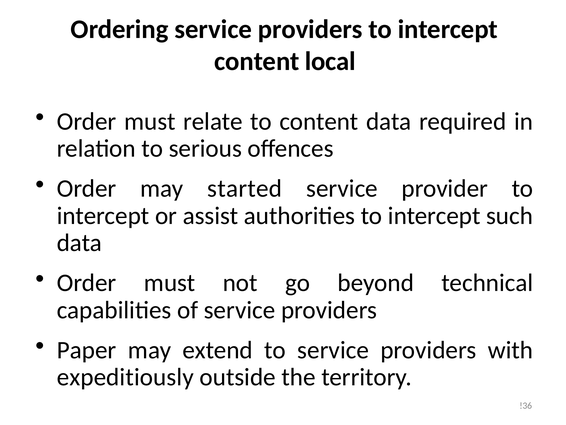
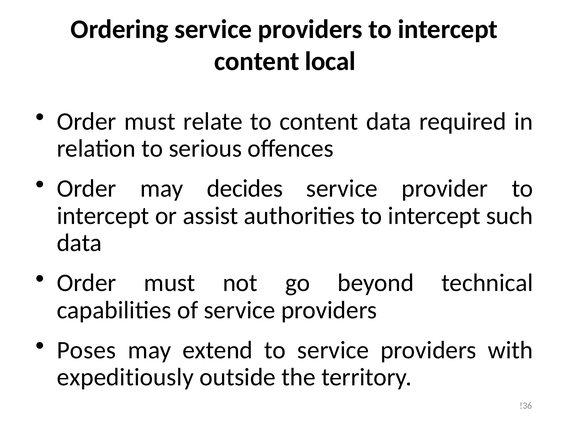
started: started -> decides
Paper: Paper -> Poses
